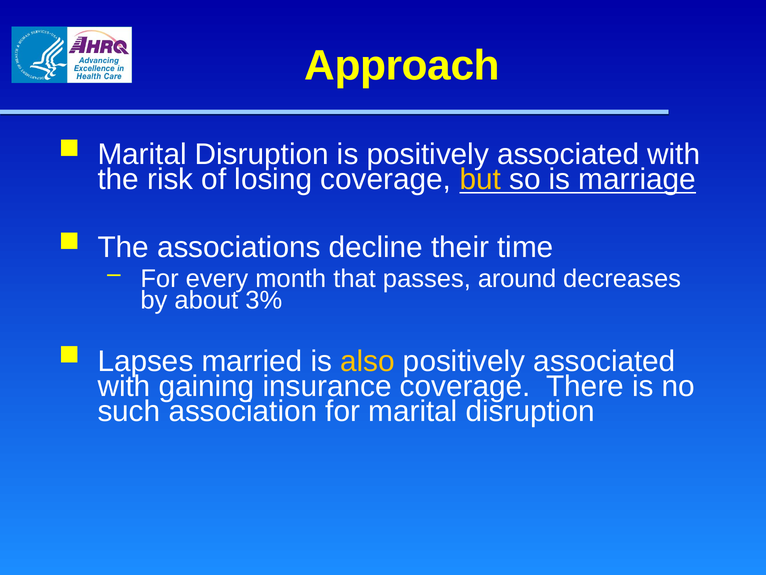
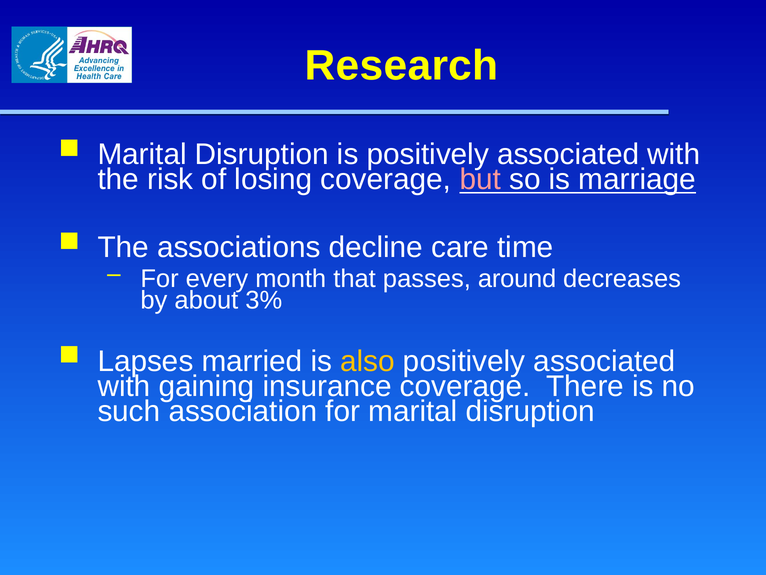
Approach: Approach -> Research
but colour: yellow -> pink
their: their -> care
